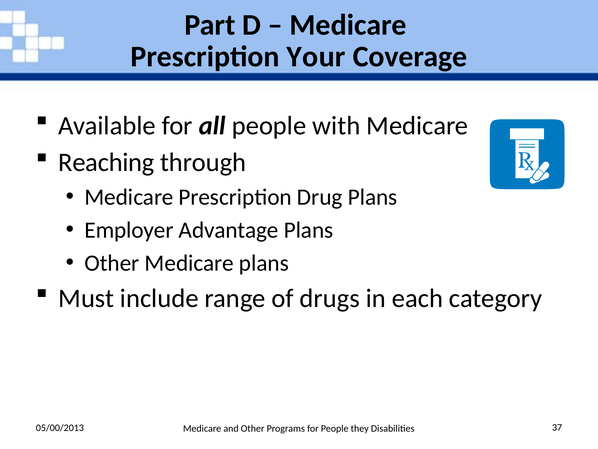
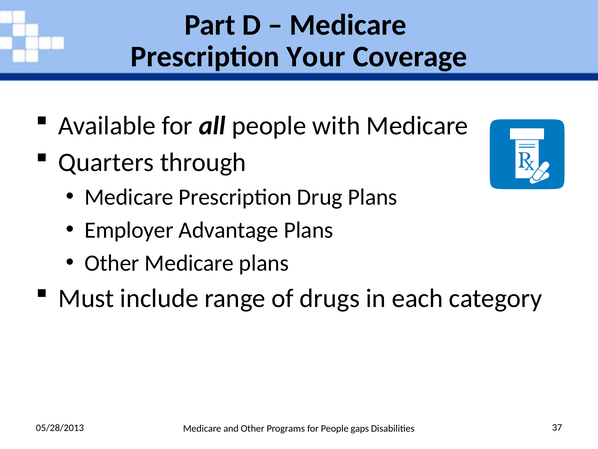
Reaching: Reaching -> Quarters
05/00/2013: 05/00/2013 -> 05/28/2013
they: they -> gaps
